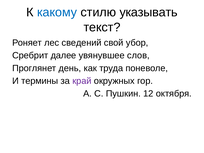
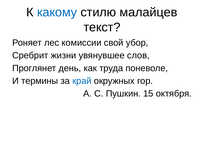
указывать: указывать -> малайцев
сведений: сведений -> комиссии
далее: далее -> жизни
край colour: purple -> blue
12: 12 -> 15
